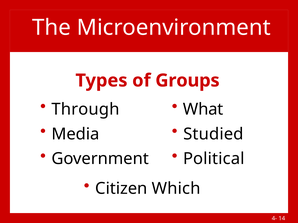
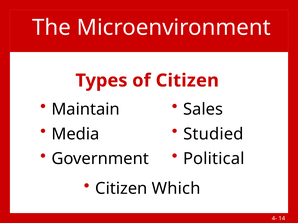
of Groups: Groups -> Citizen
Through: Through -> Maintain
What: What -> Sales
